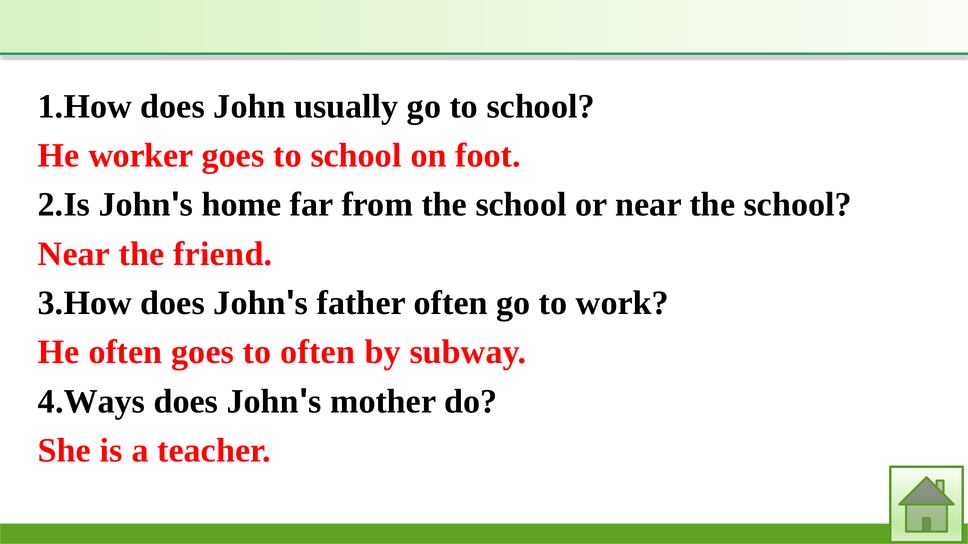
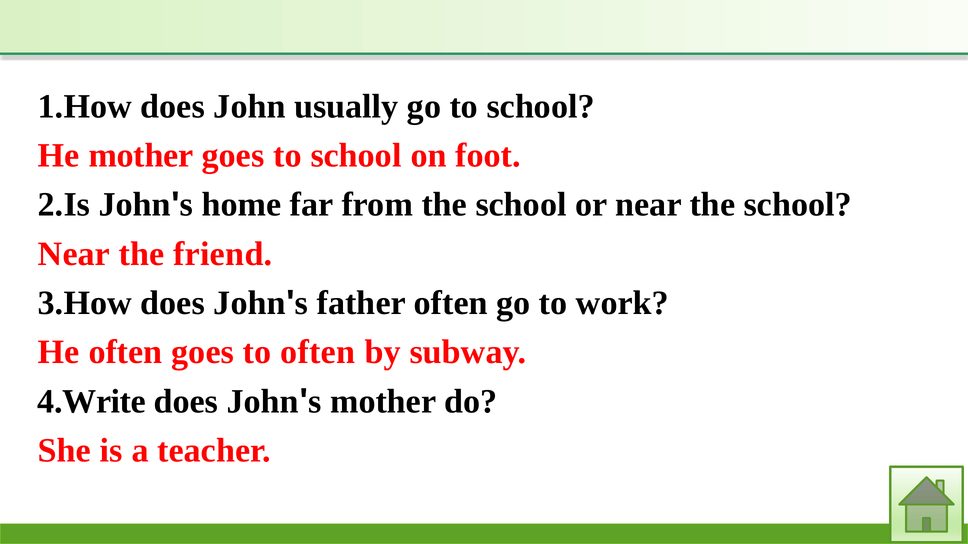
He worker: worker -> mother
4.Ways: 4.Ways -> 4.Write
